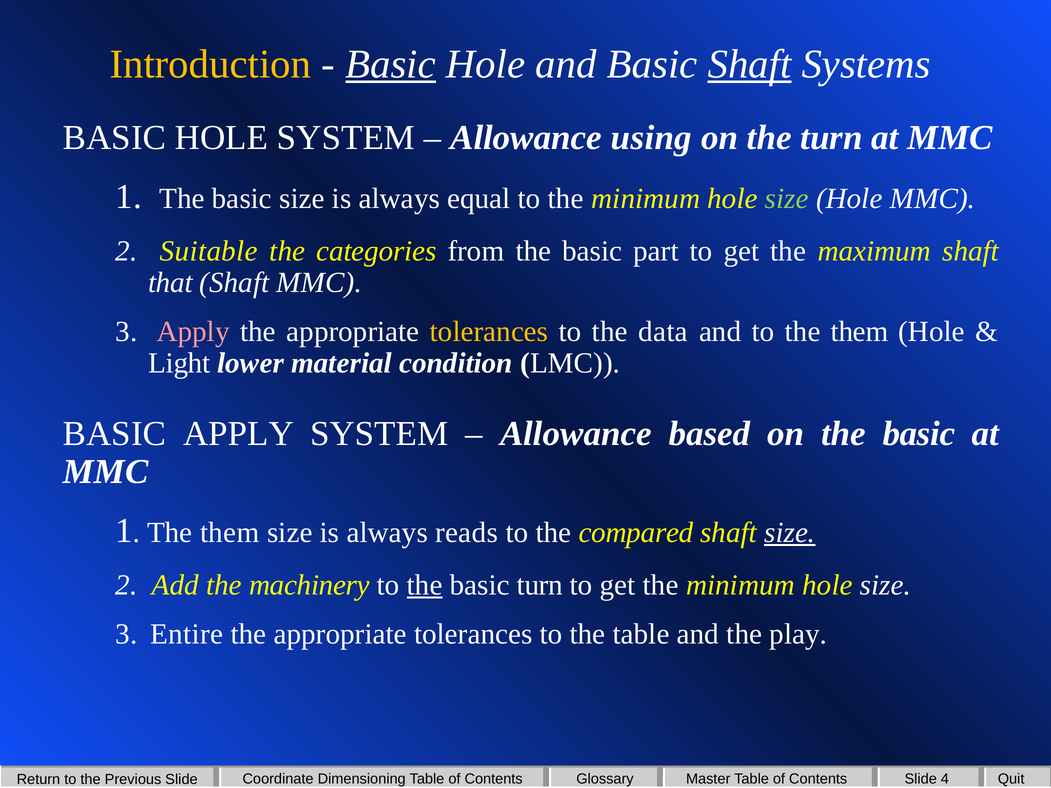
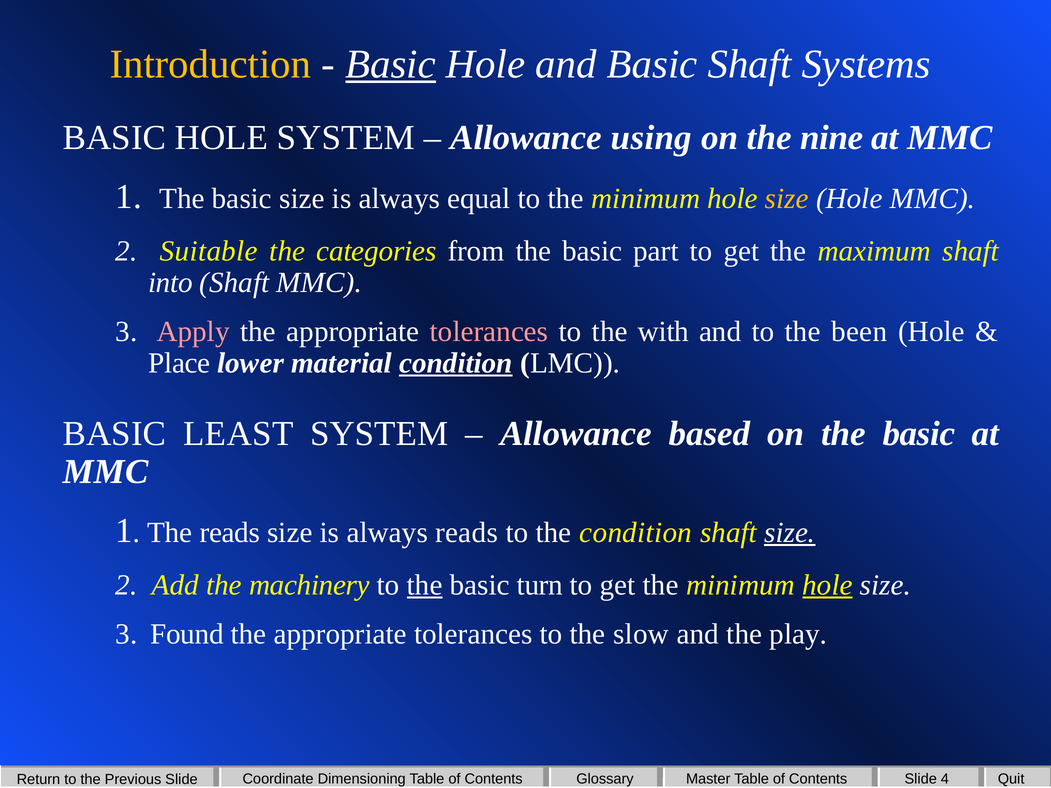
Shaft at (750, 64) underline: present -> none
the turn: turn -> nine
size at (787, 198) colour: light green -> yellow
that: that -> into
tolerances at (489, 332) colour: yellow -> pink
data: data -> with
to the them: them -> been
Light: Light -> Place
condition at (456, 363) underline: none -> present
BASIC APPLY: APPLY -> LEAST
them at (230, 533): them -> reads
the compared: compared -> condition
hole at (827, 585) underline: none -> present
Entire: Entire -> Found
the table: table -> slow
